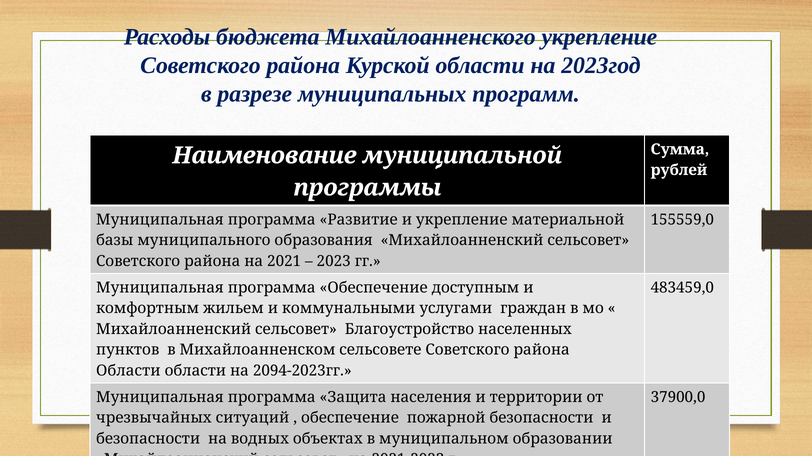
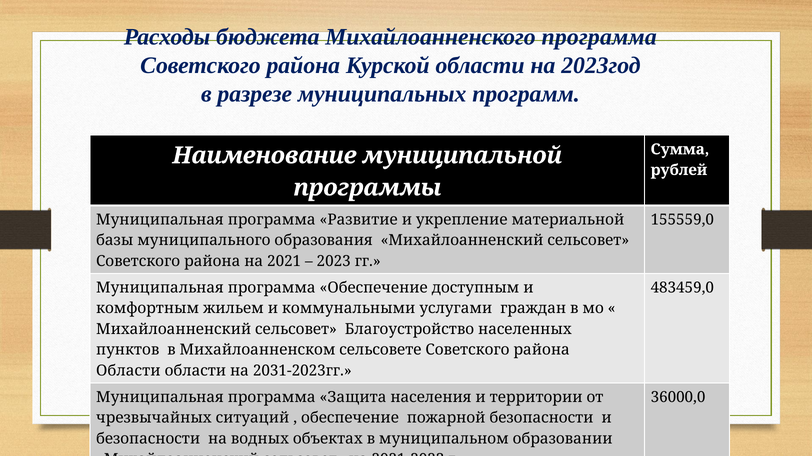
Михайлоанненского укрепление: укрепление -> программа
2094-2023гг: 2094-2023гг -> 2031-2023гг
37900,0: 37900,0 -> 36000,0
